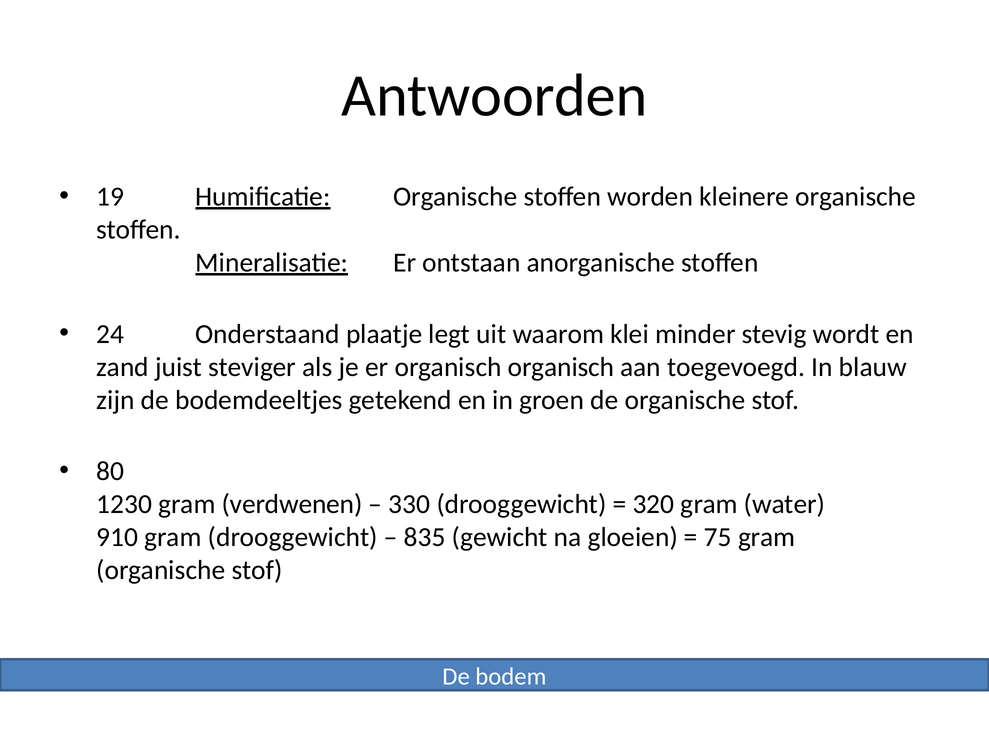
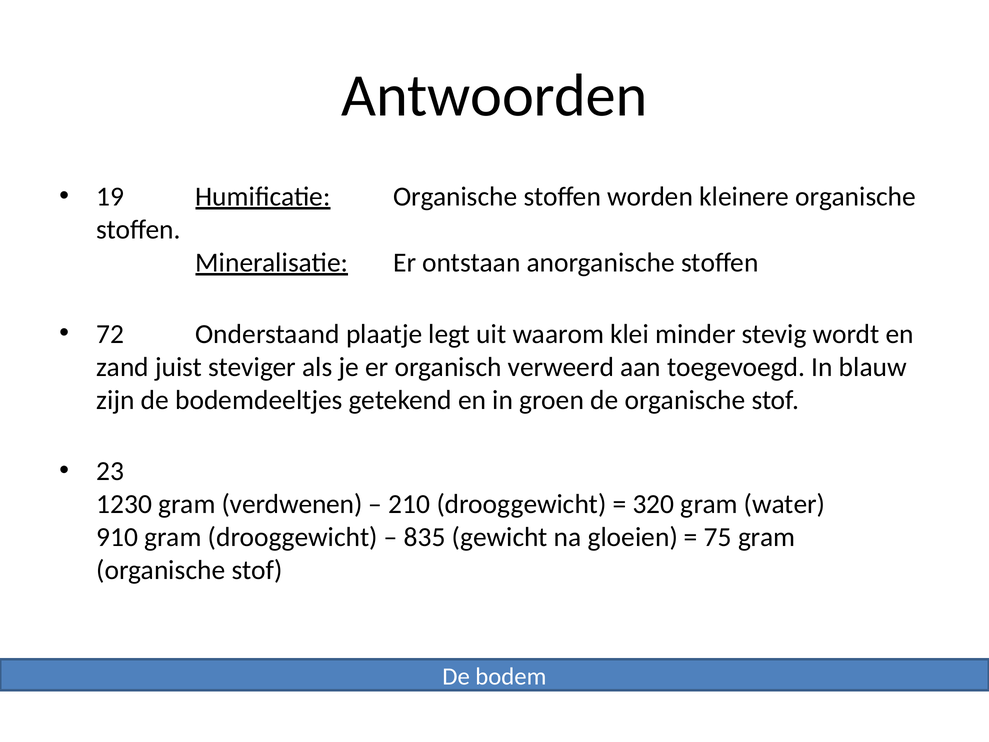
24: 24 -> 72
organisch organisch: organisch -> verweerd
80: 80 -> 23
330: 330 -> 210
